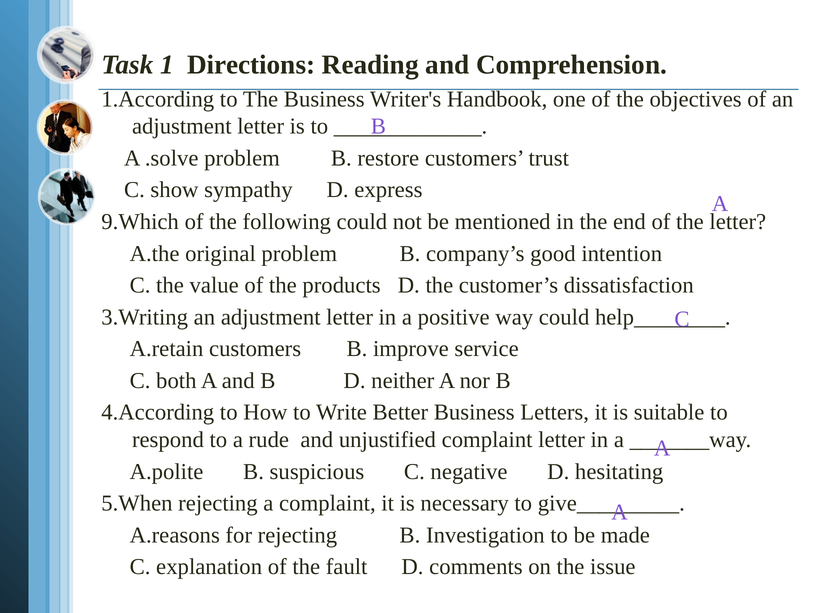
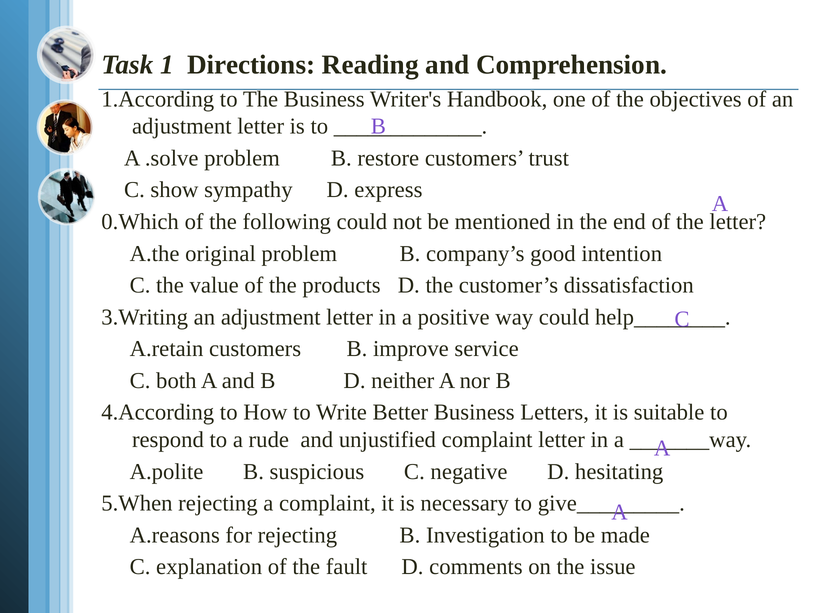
9.Which: 9.Which -> 0.Which
